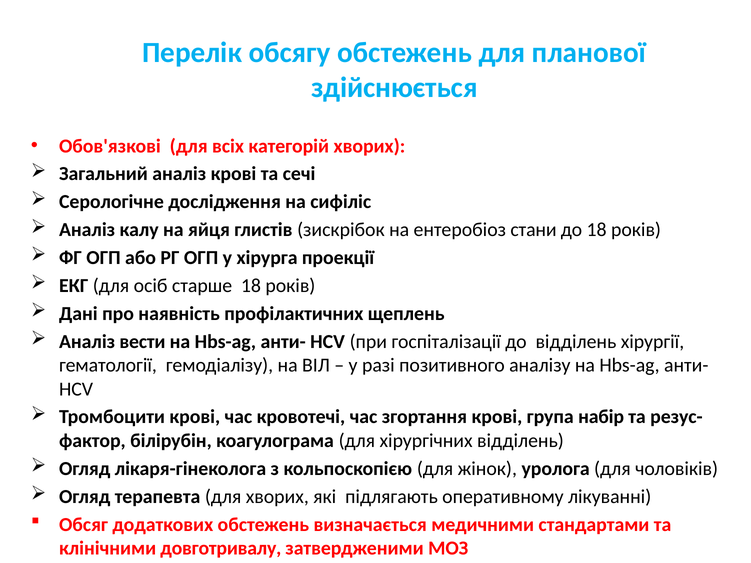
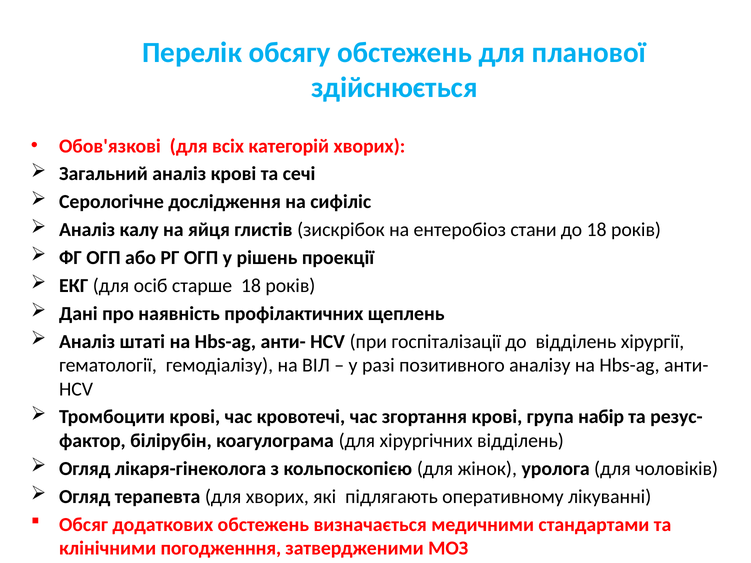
хірурга: хірурга -> рішень
вести: вести -> штаті
довготривалу: довготривалу -> погодженння
